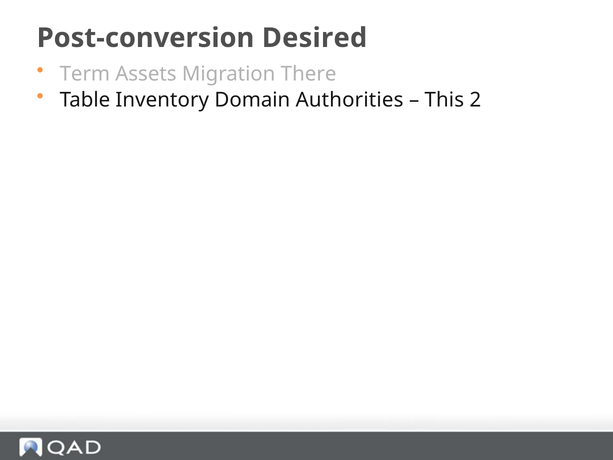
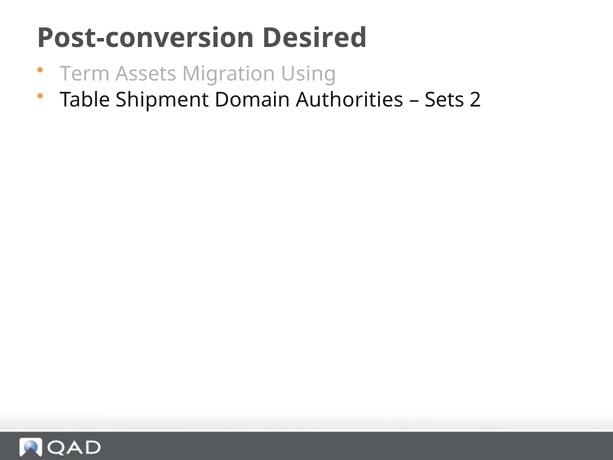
There: There -> Using
Inventory: Inventory -> Shipment
This: This -> Sets
